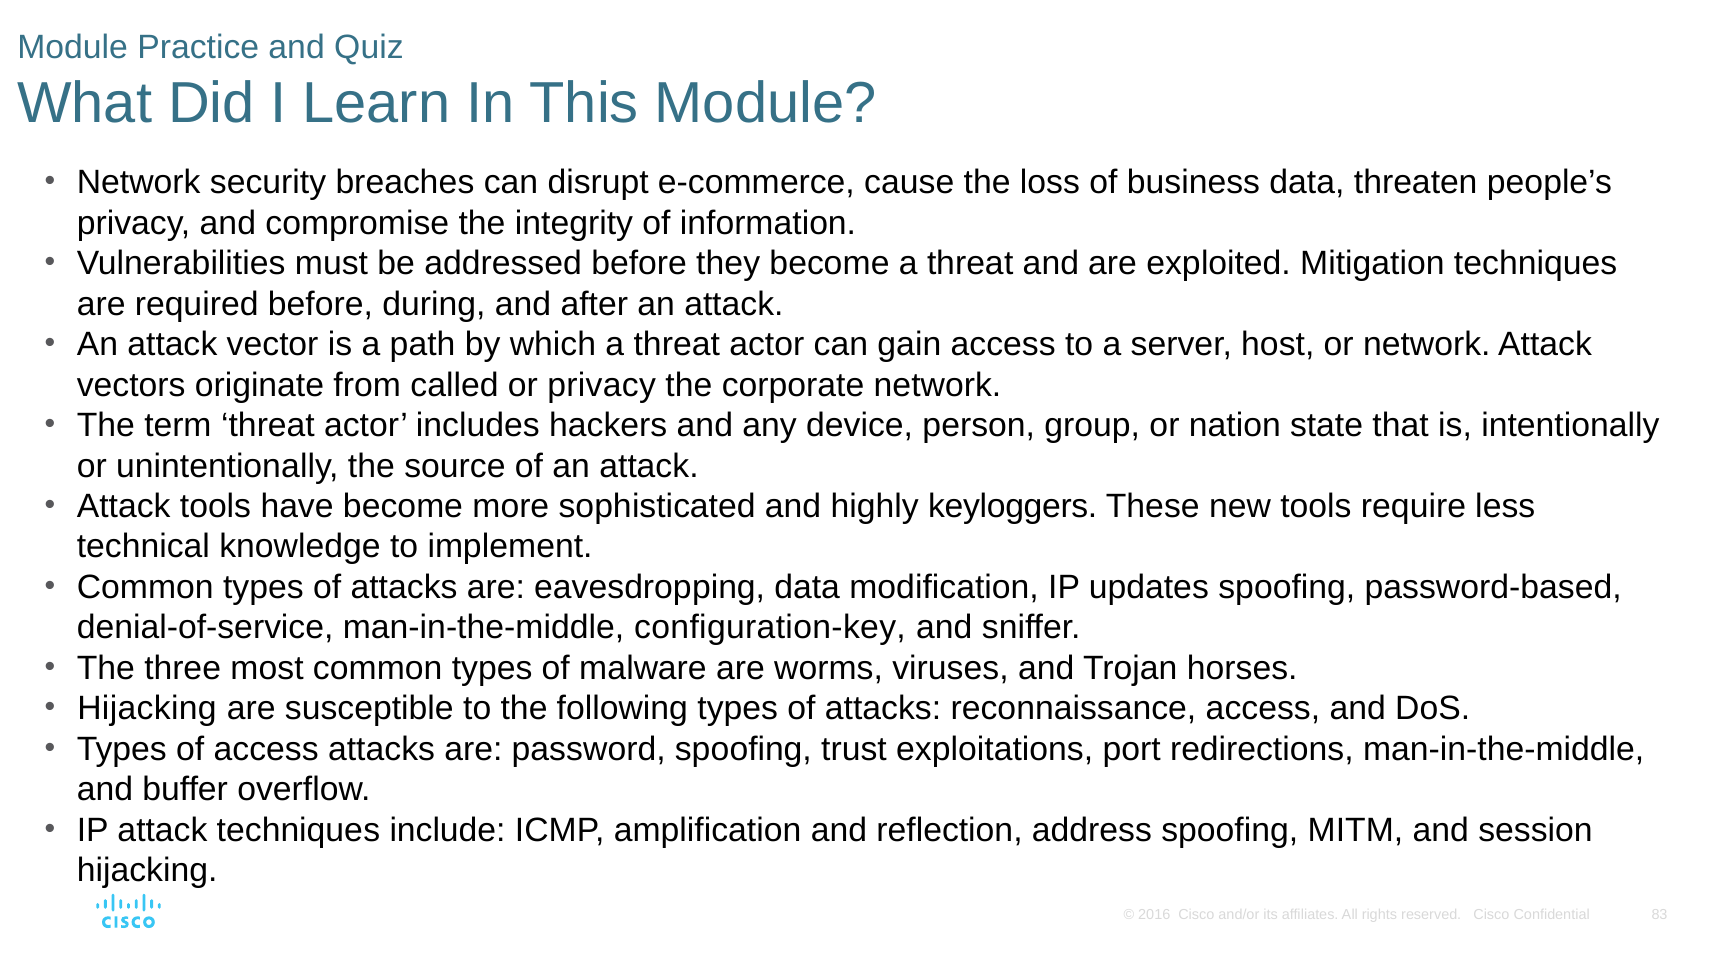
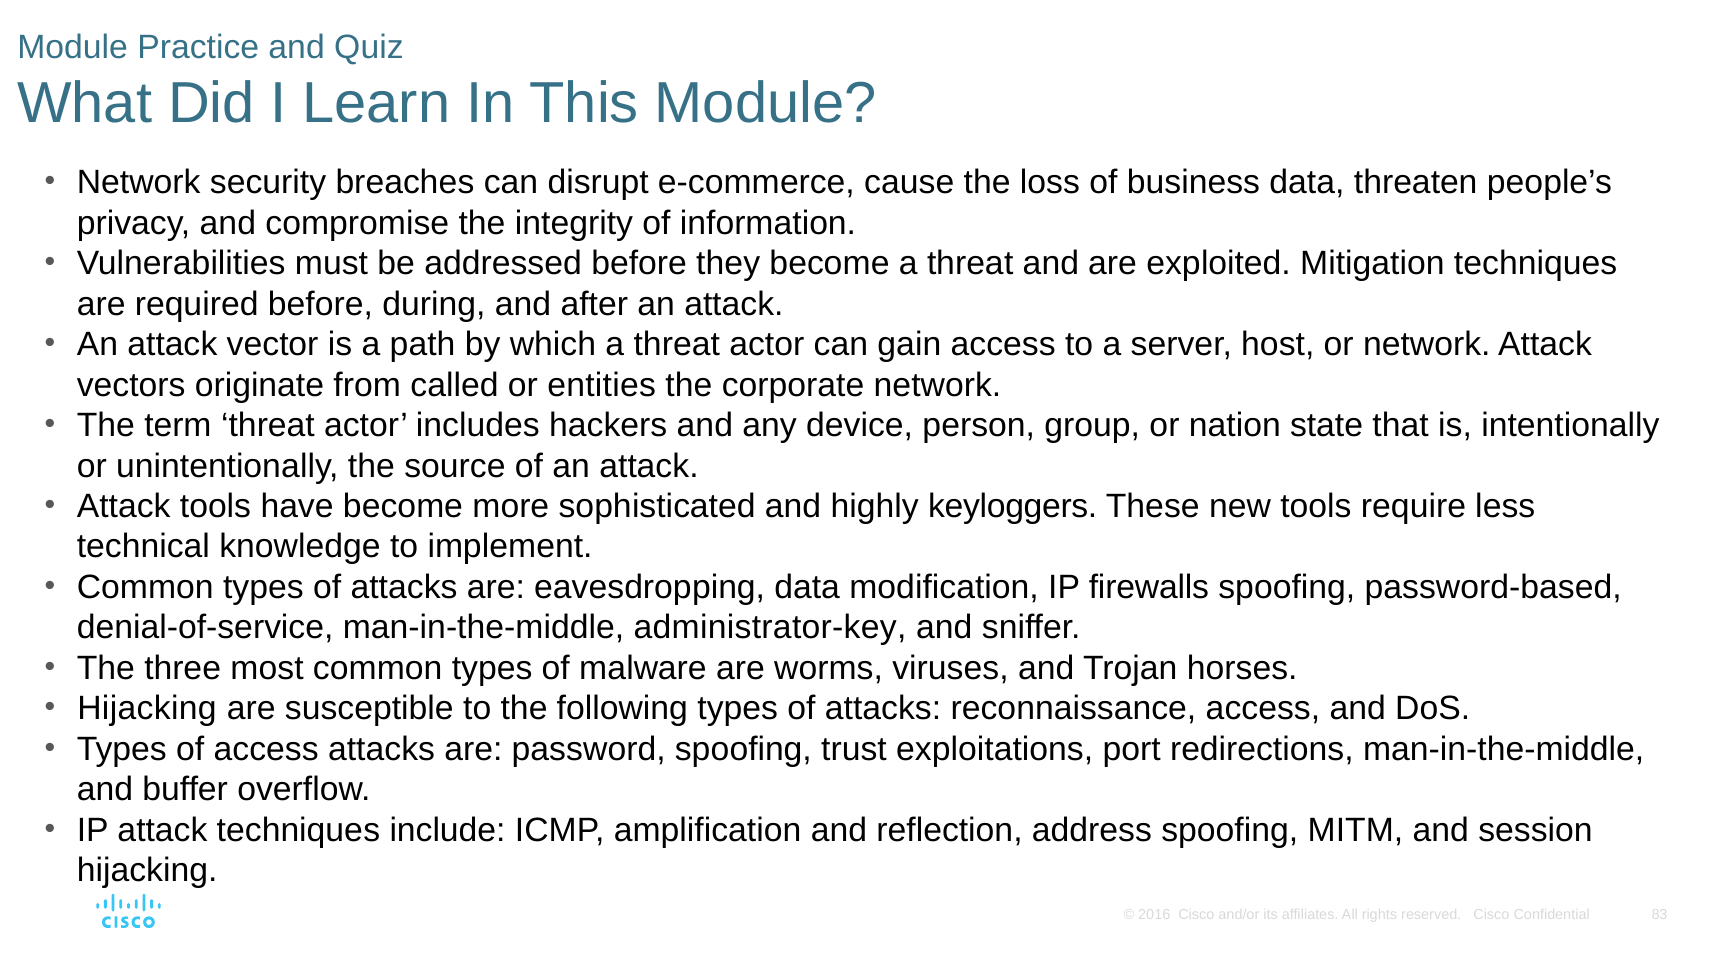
or privacy: privacy -> entities
updates: updates -> firewalls
configuration-key: configuration-key -> administrator-key
